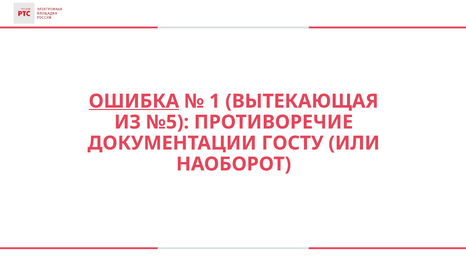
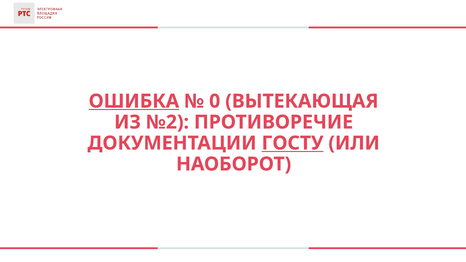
1: 1 -> 0
№5: №5 -> №2
ГОСТУ underline: none -> present
